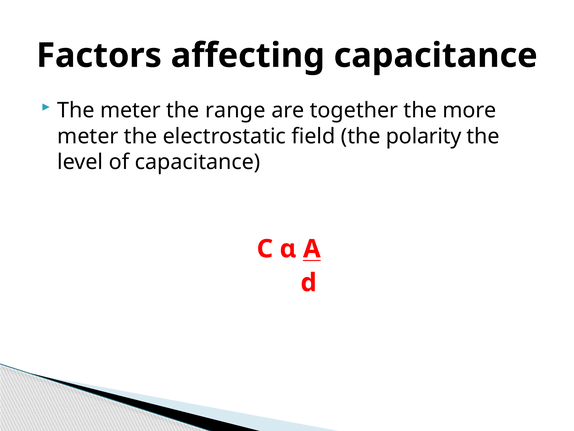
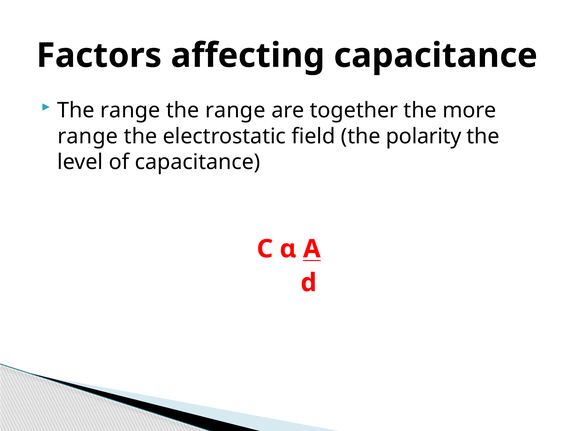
meter at (130, 110): meter -> range
meter at (88, 136): meter -> range
